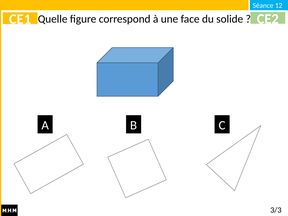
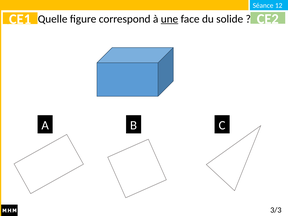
une underline: none -> present
